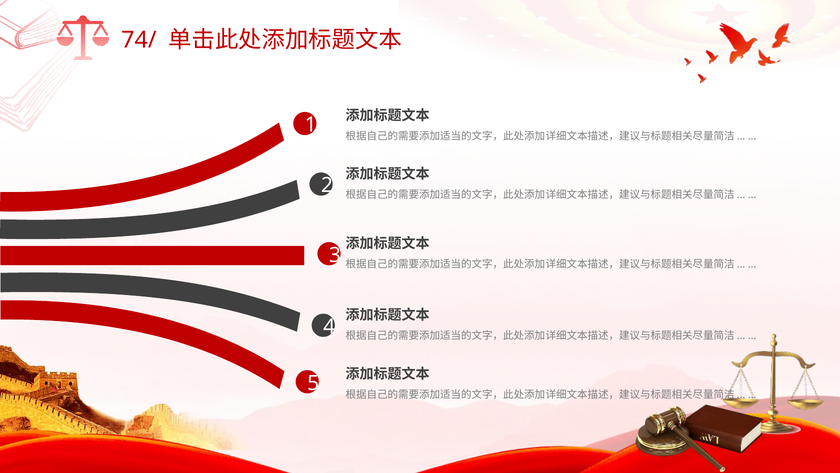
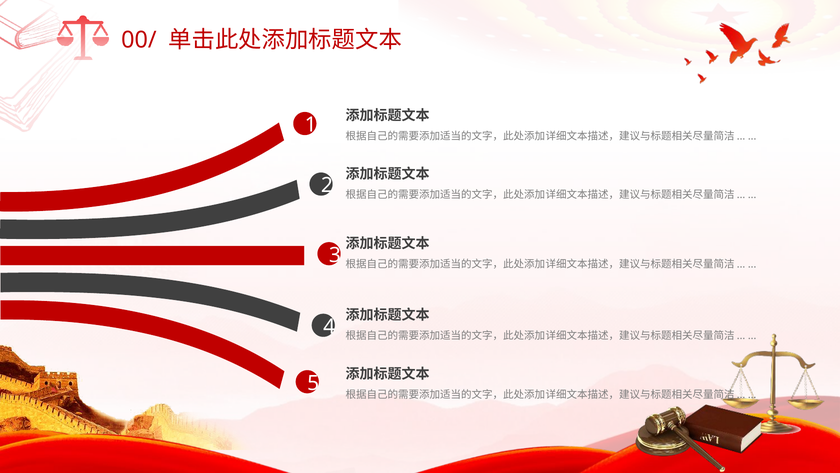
74/: 74/ -> 00/
